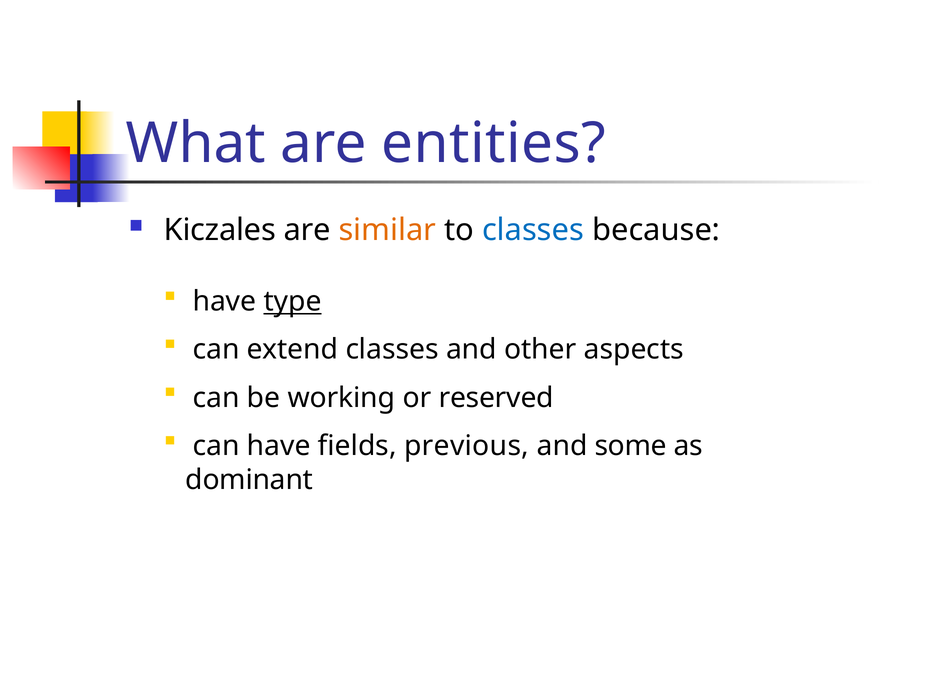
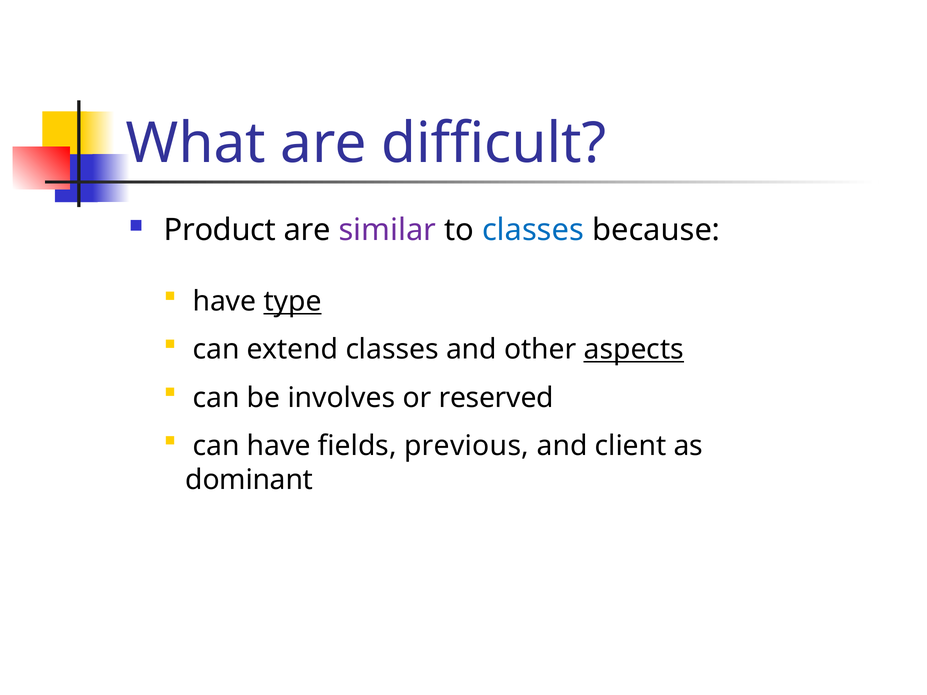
entities: entities -> difficult
Kiczales: Kiczales -> Product
similar colour: orange -> purple
aspects underline: none -> present
working: working -> involves
some: some -> client
